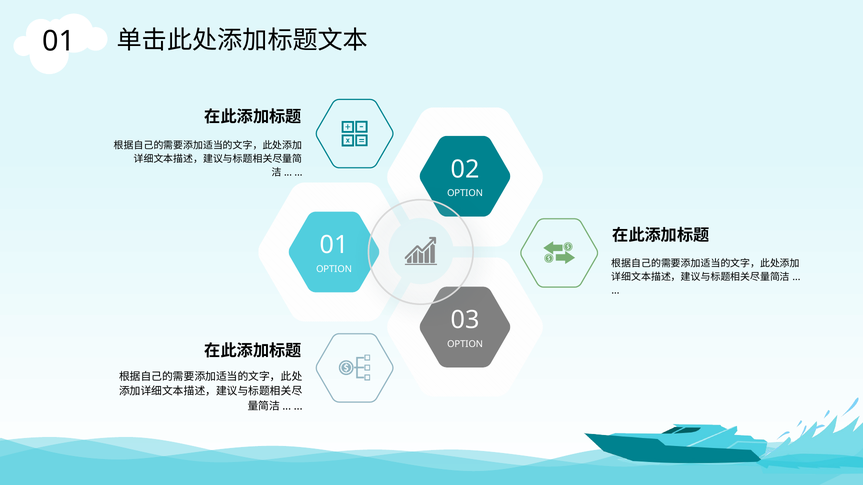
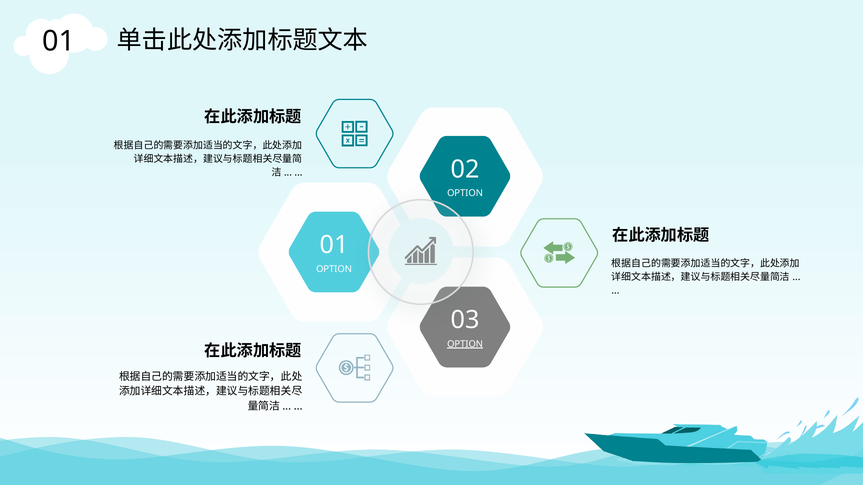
OPTION at (465, 344) underline: none -> present
